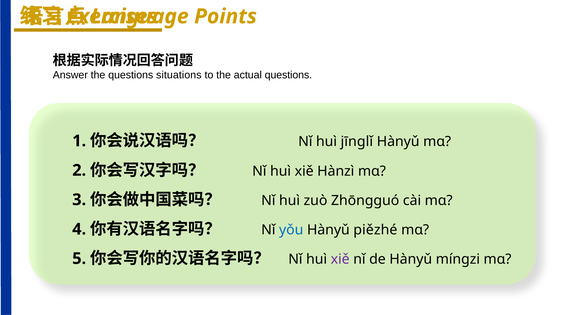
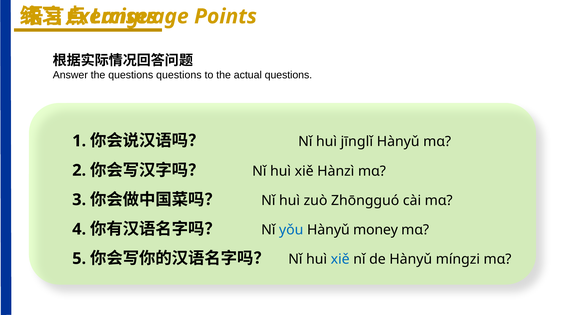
questions situations: situations -> questions
piězhé: piězhé -> money
xiě at (340, 260) colour: purple -> blue
